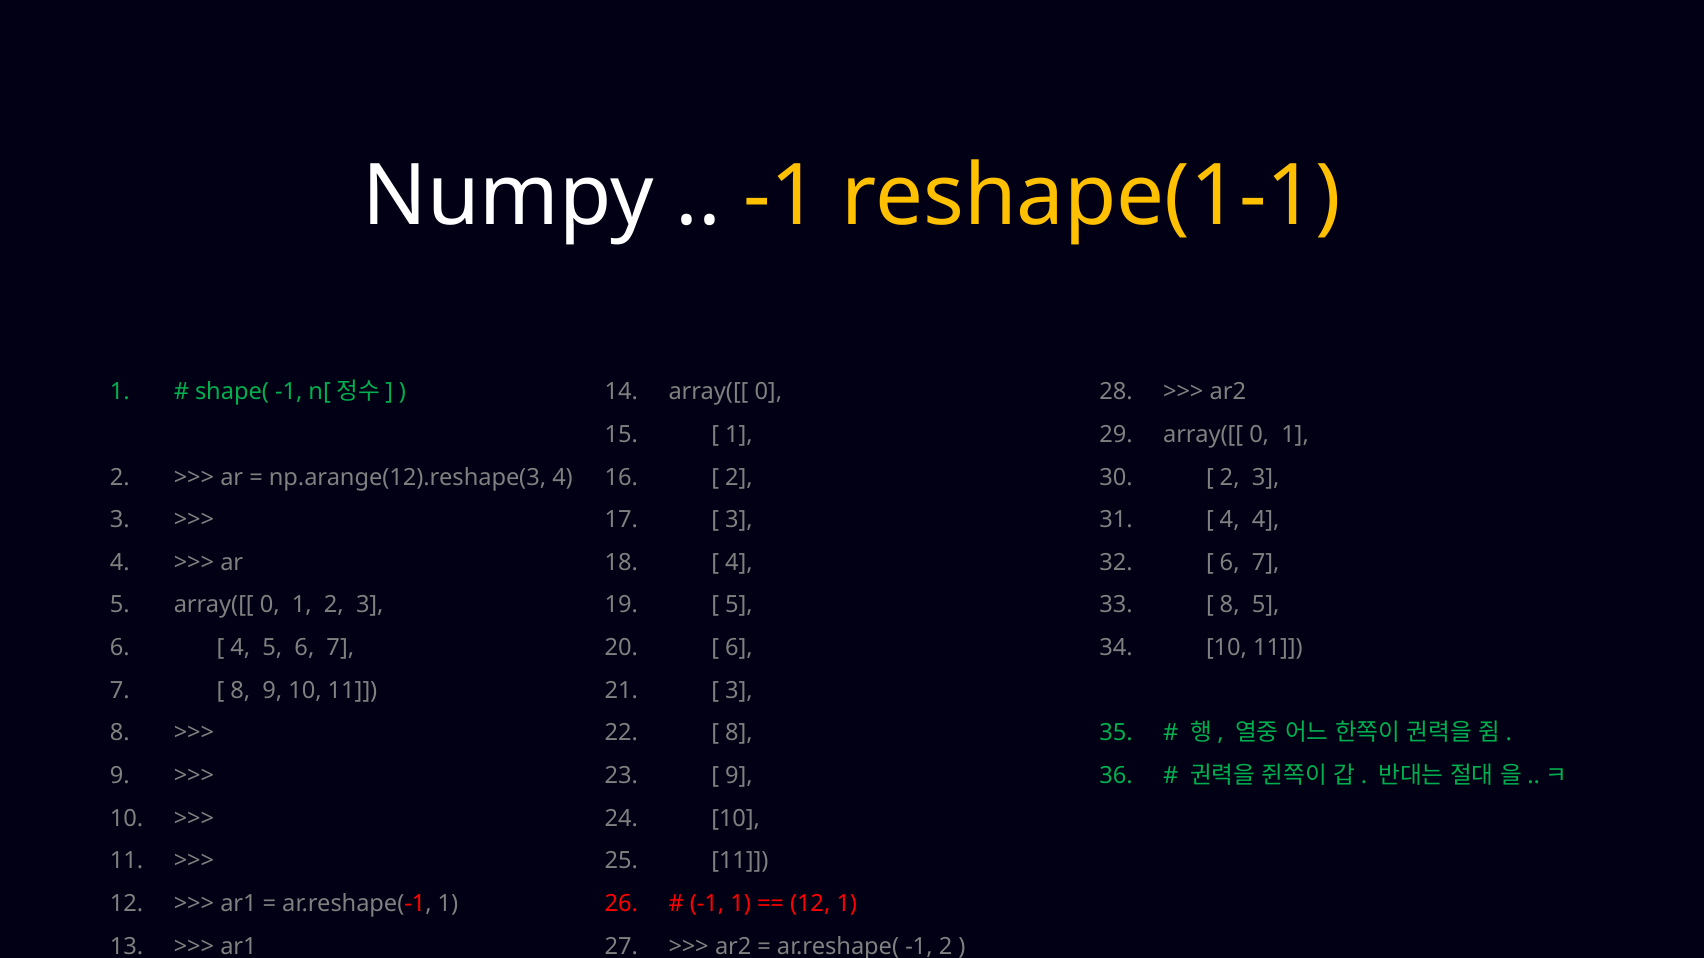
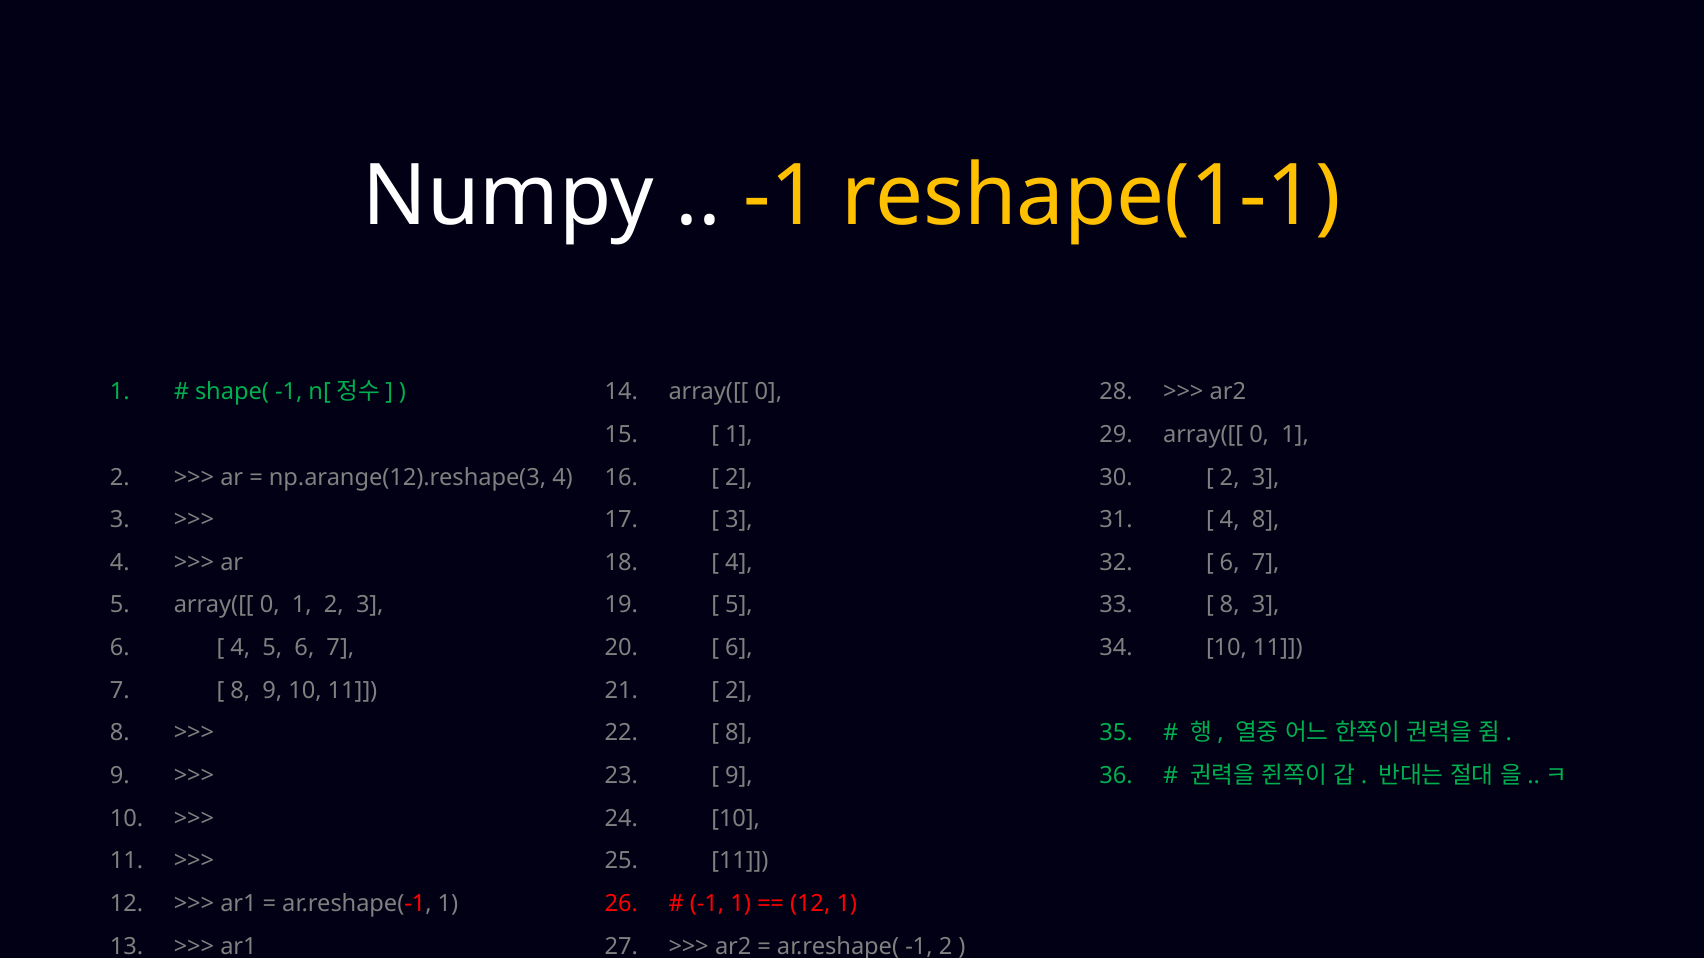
4 4: 4 -> 8
8 5: 5 -> 3
3 at (739, 691): 3 -> 2
